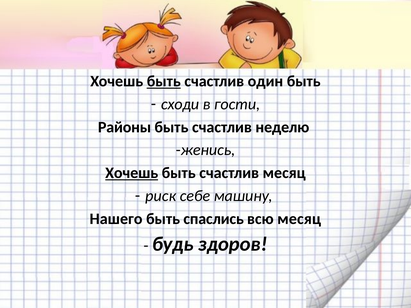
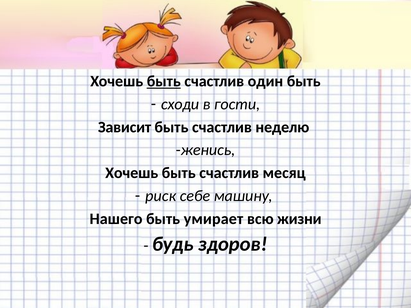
Районы: Районы -> Зависит
Хочешь at (132, 173) underline: present -> none
спаслись: спаслись -> умирает
всю месяц: месяц -> жизни
